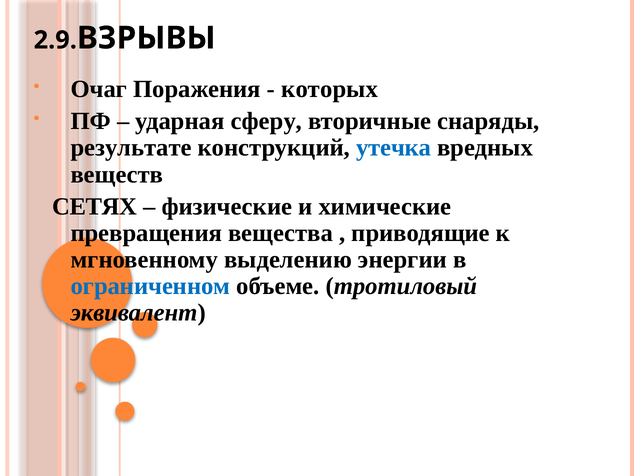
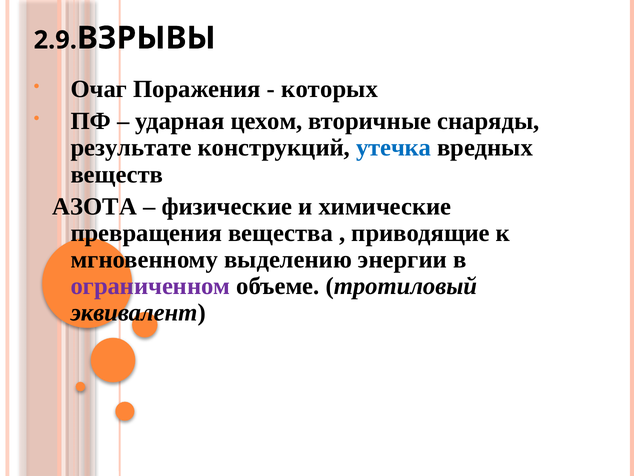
сферу: сферу -> цехом
СЕТЯХ: СЕТЯХ -> АЗОТА
ограниченном colour: blue -> purple
